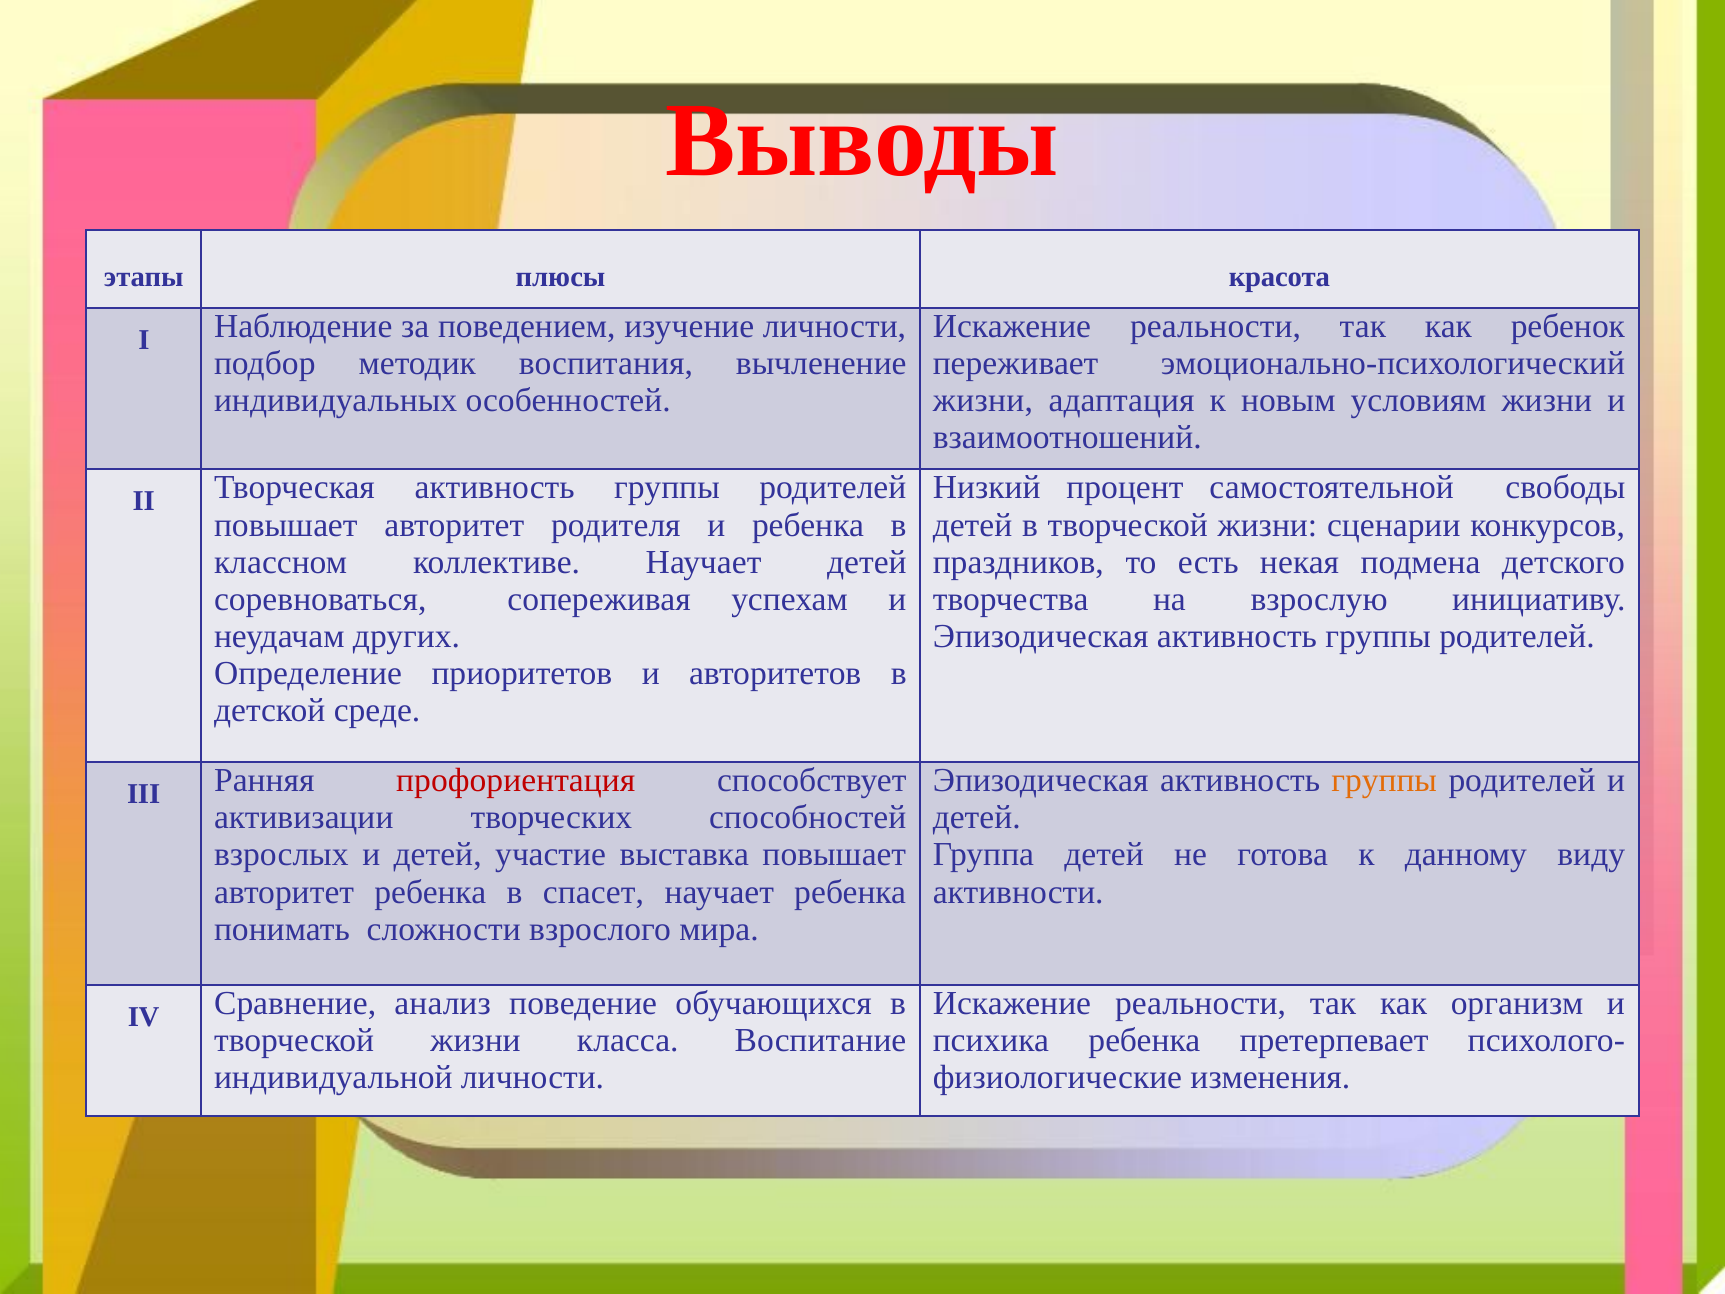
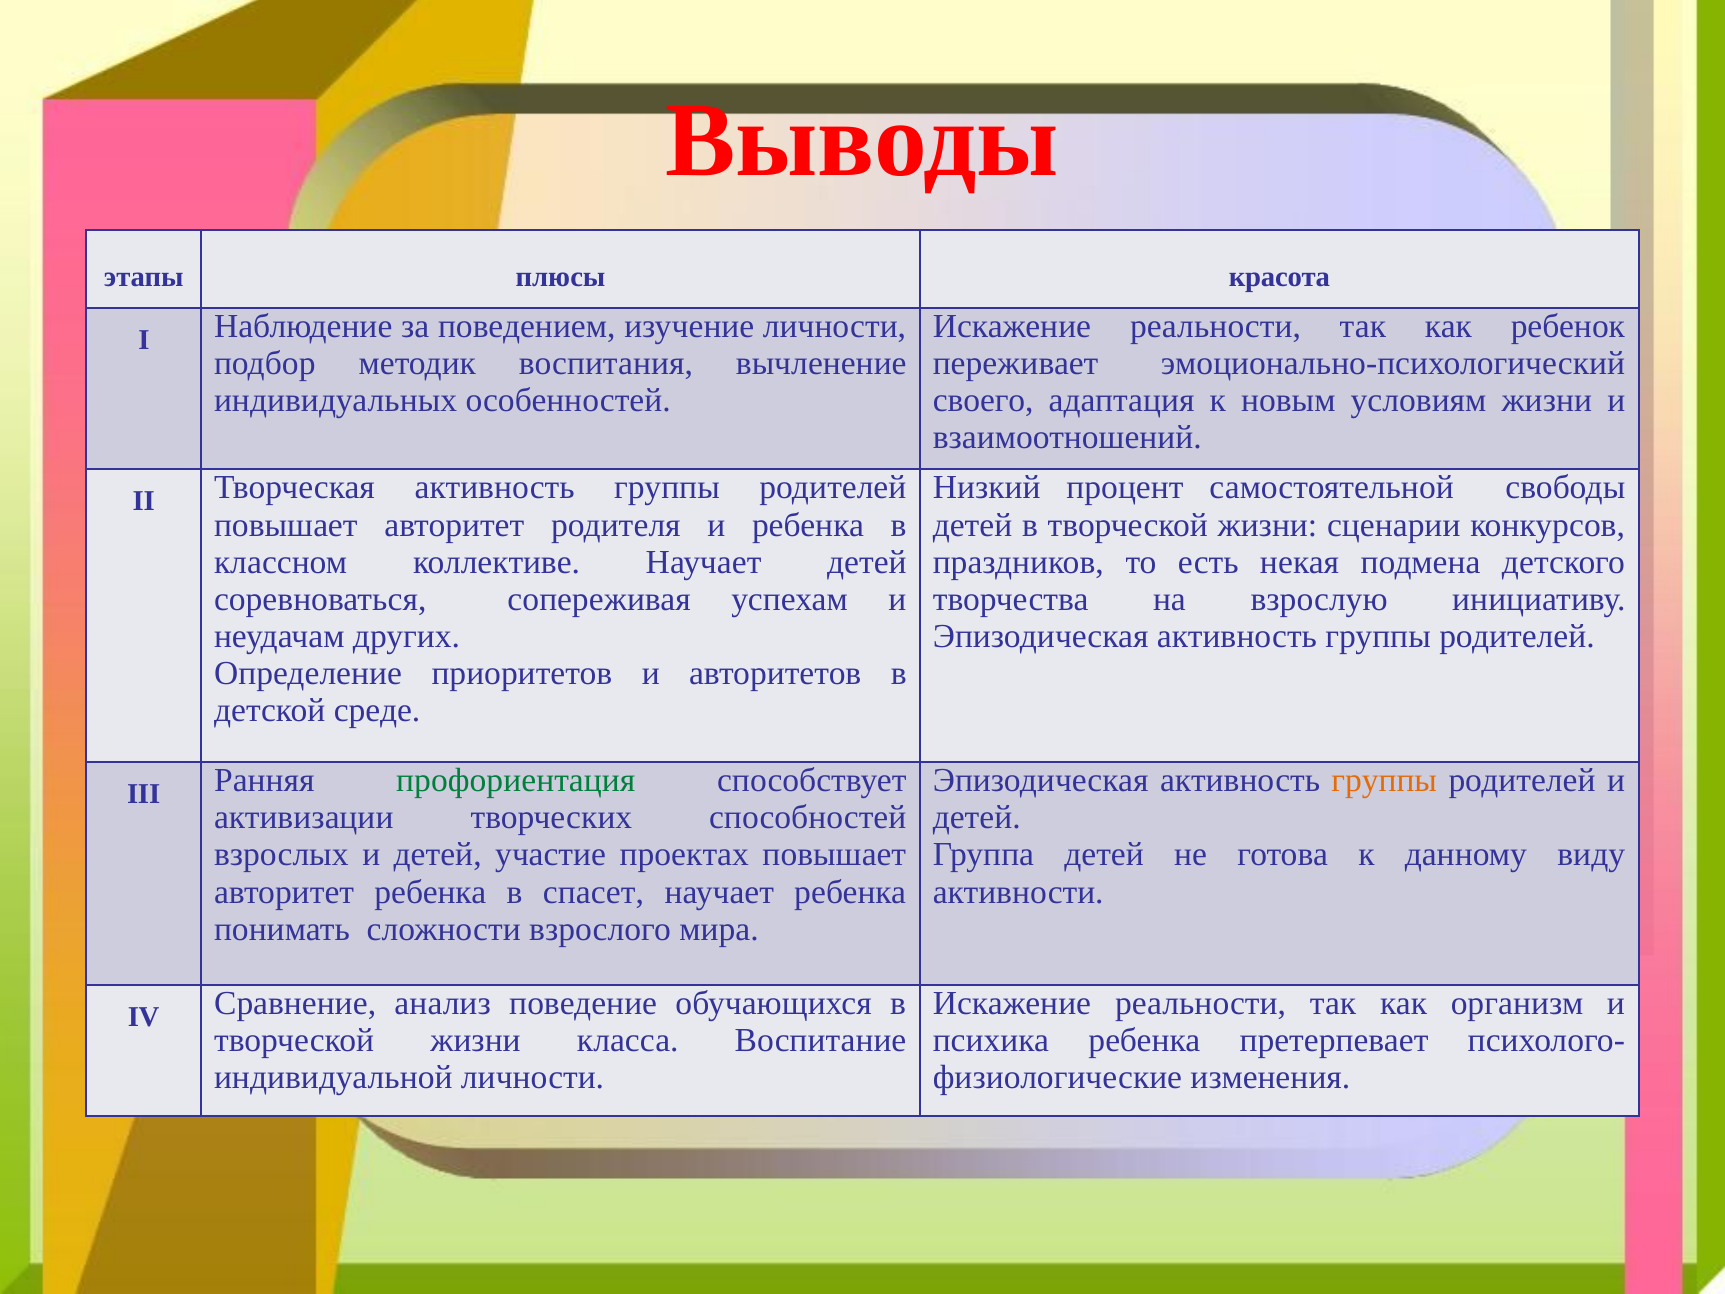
жизни at (983, 401): жизни -> своего
профориентация colour: red -> green
выставка: выставка -> проектах
